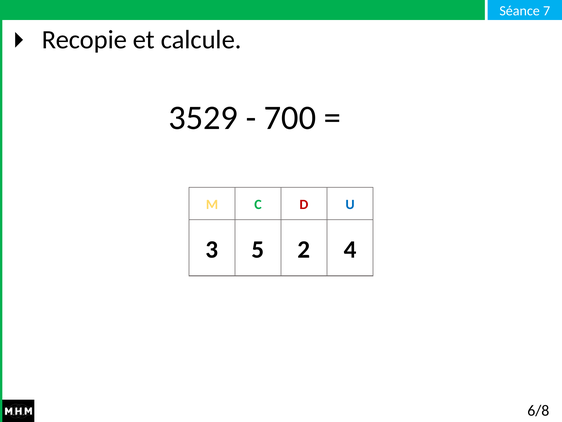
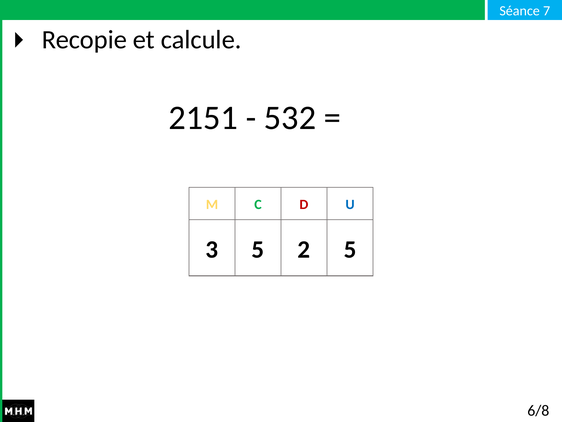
3529: 3529 -> 2151
700: 700 -> 532
2 4: 4 -> 5
